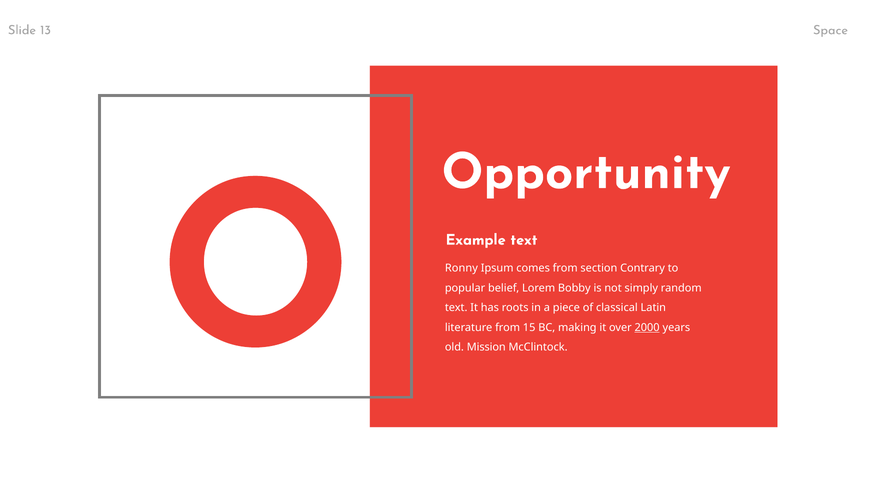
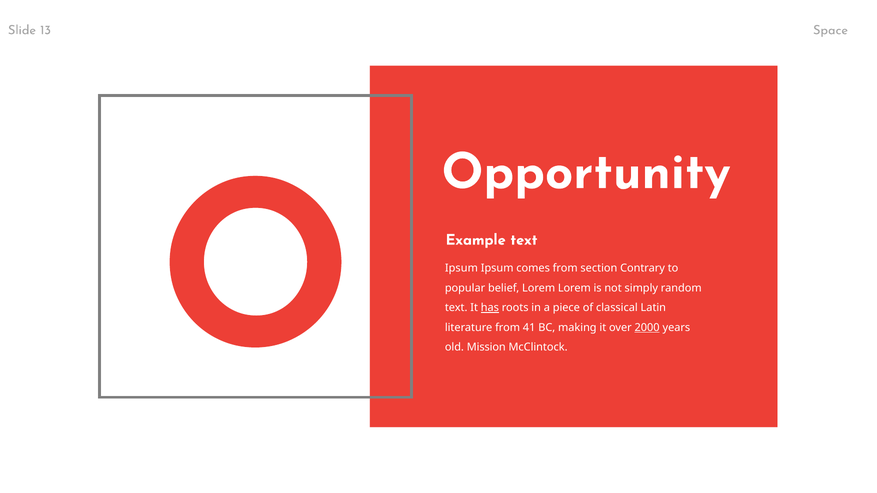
Ronny at (461, 268): Ronny -> Ipsum
Lorem Bobby: Bobby -> Lorem
has underline: none -> present
15: 15 -> 41
